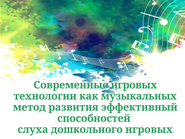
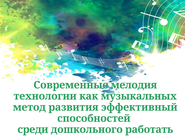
Современные игровых: игровых -> мелодия
слуха: слуха -> среди
дошкольного игровых: игровых -> работать
